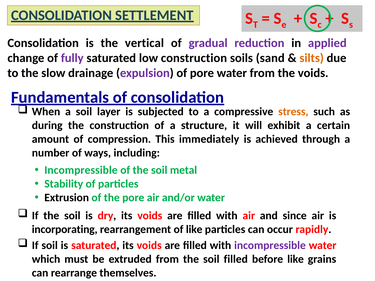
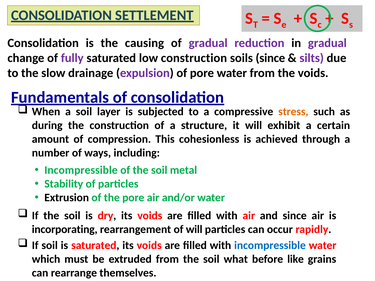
vertical: vertical -> causing
in applied: applied -> gradual
soils sand: sand -> since
silts colour: orange -> purple
immediately: immediately -> cohesionless
of like: like -> will
incompressible at (270, 246) colour: purple -> blue
soil filled: filled -> what
